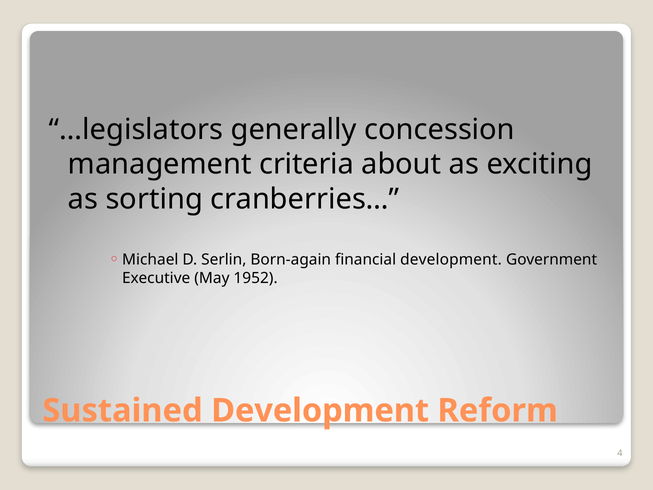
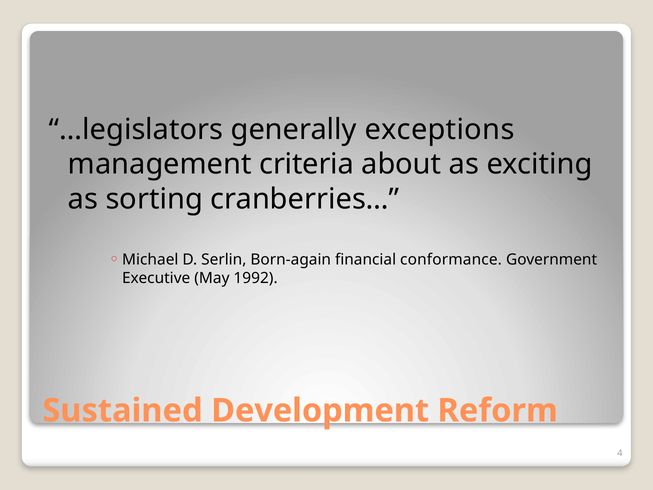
concession: concession -> exceptions
financial development: development -> conformance
1952: 1952 -> 1992
